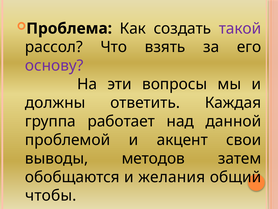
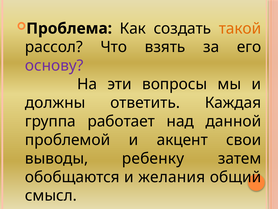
такой colour: purple -> orange
методов: методов -> ребенку
чтобы: чтобы -> смысл
